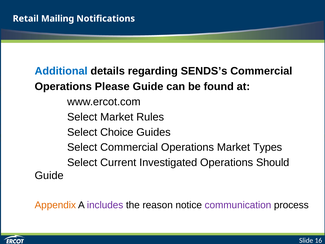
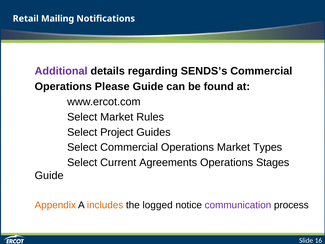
Additional colour: blue -> purple
Choice: Choice -> Project
Investigated: Investigated -> Agreements
Should: Should -> Stages
includes colour: purple -> orange
reason: reason -> logged
